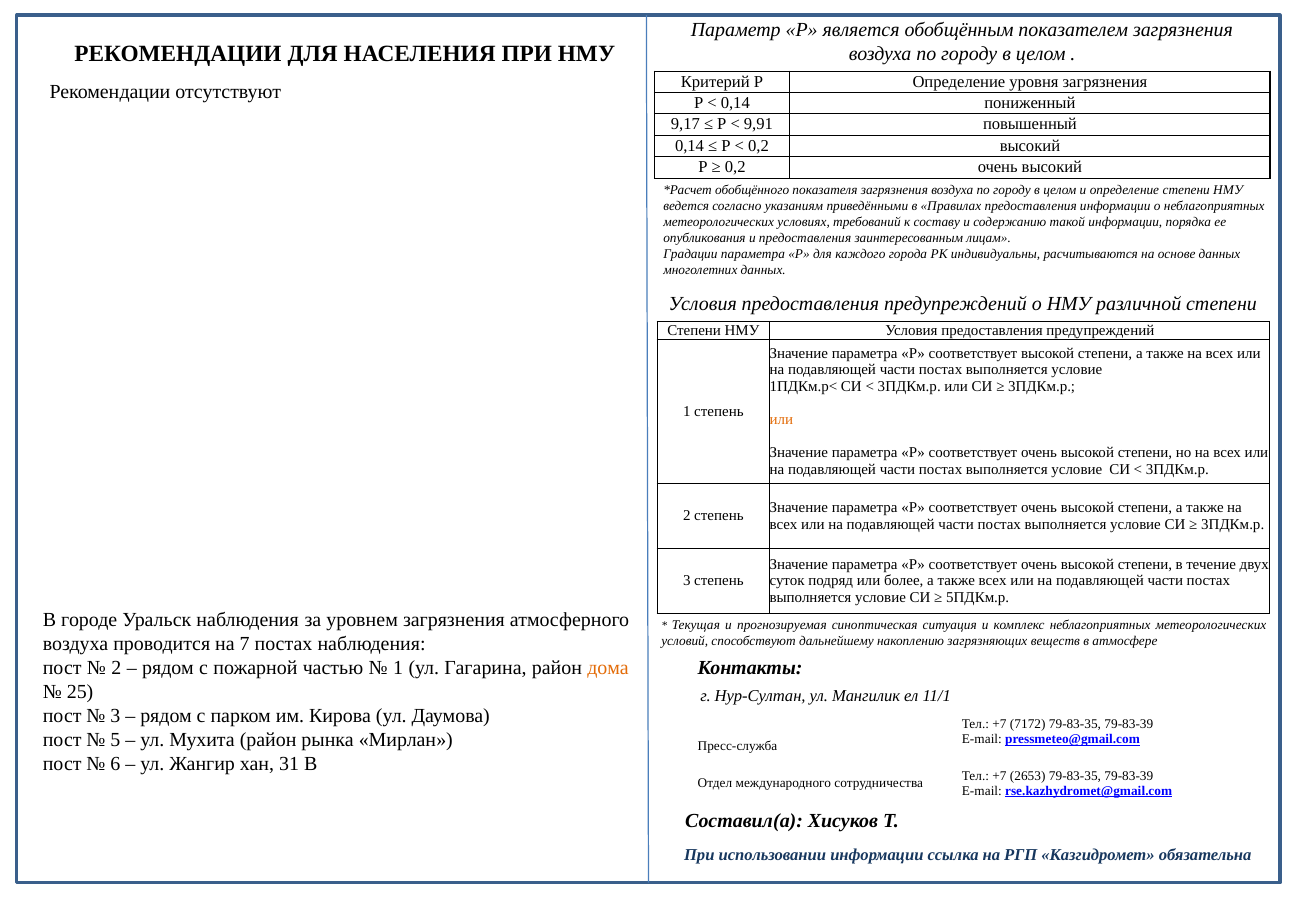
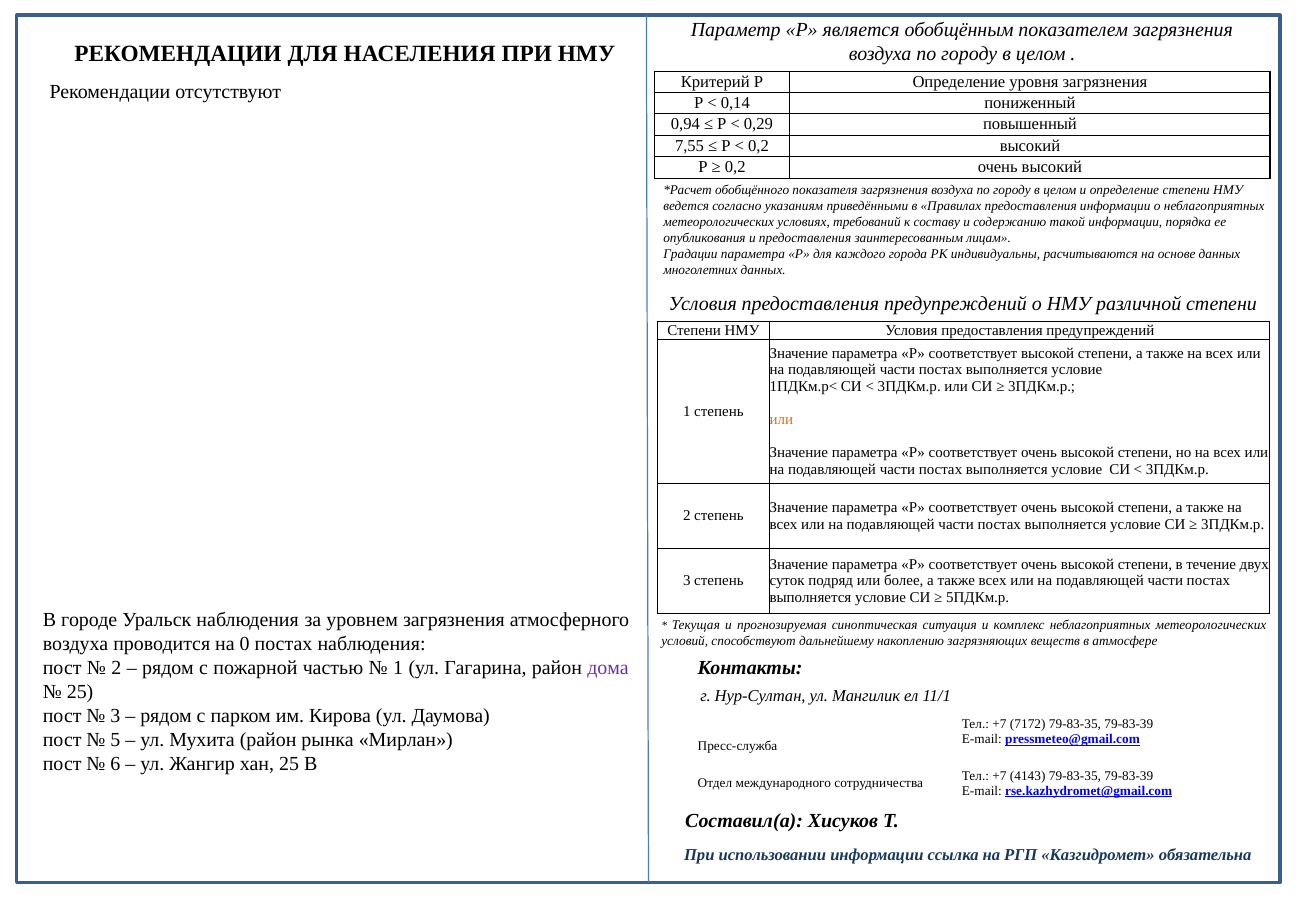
9,17: 9,17 -> 0,94
9,91: 9,91 -> 0,29
0,14 at (690, 146): 0,14 -> 7,55
7: 7 -> 0
дома colour: orange -> purple
хан 31: 31 -> 25
2653: 2653 -> 4143
